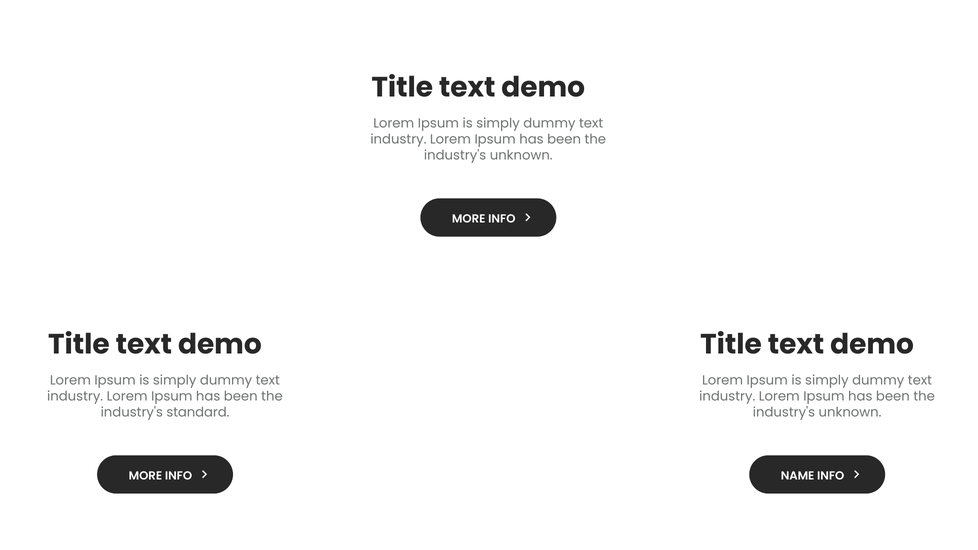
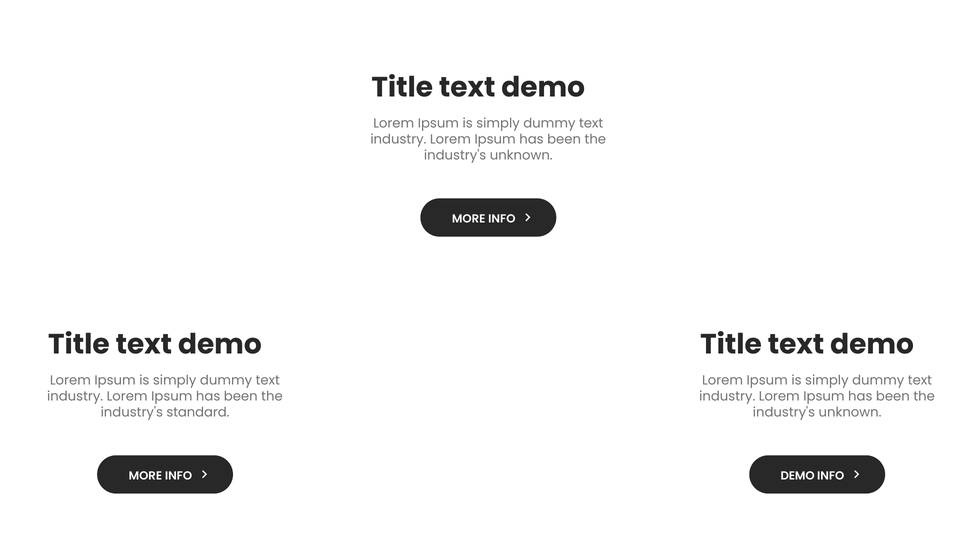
NAME at (798, 476): NAME -> DEMO
